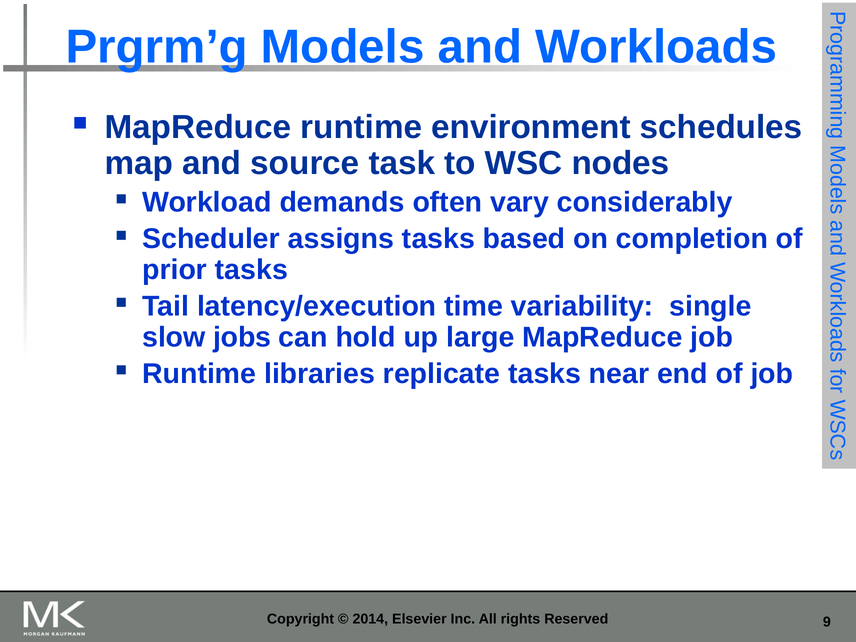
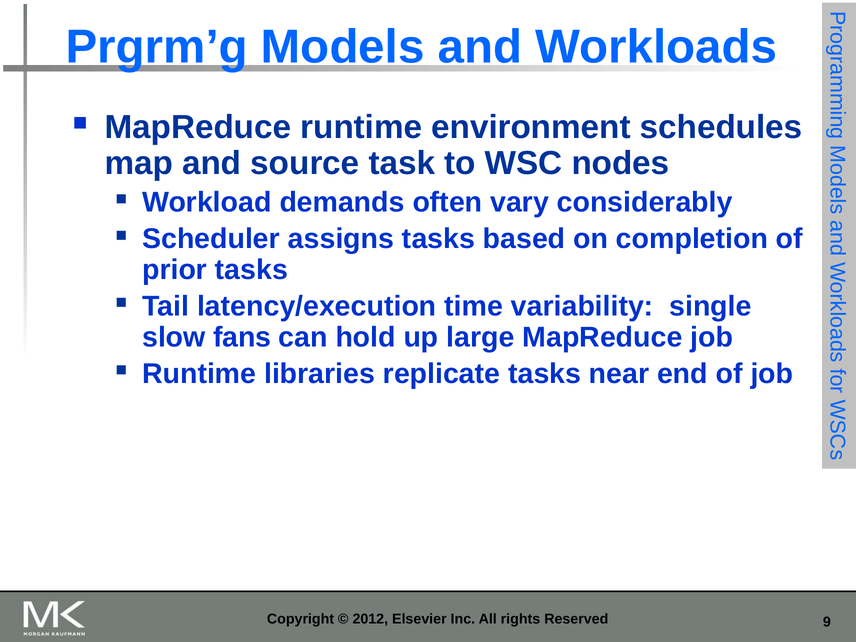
jobs: jobs -> fans
2014: 2014 -> 2012
